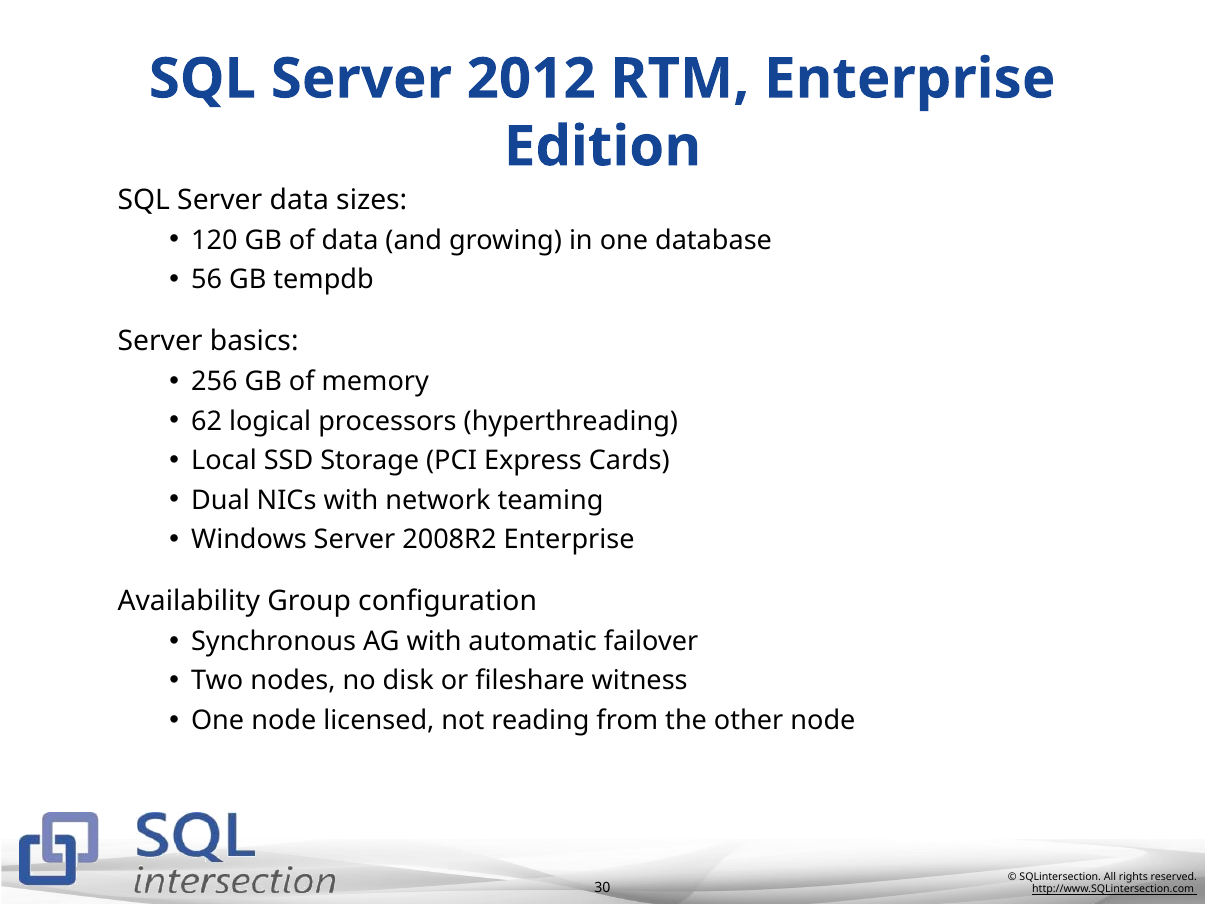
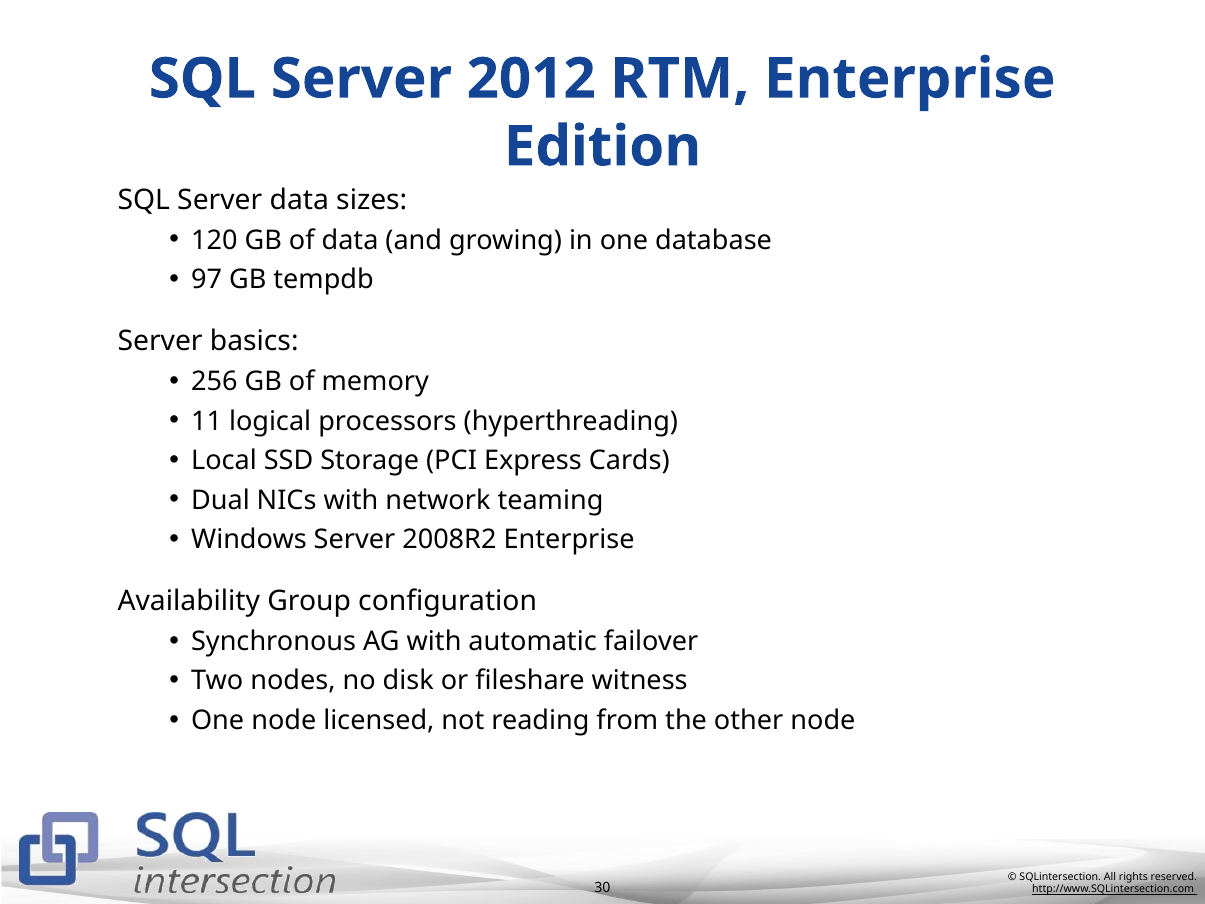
56: 56 -> 97
62: 62 -> 11
